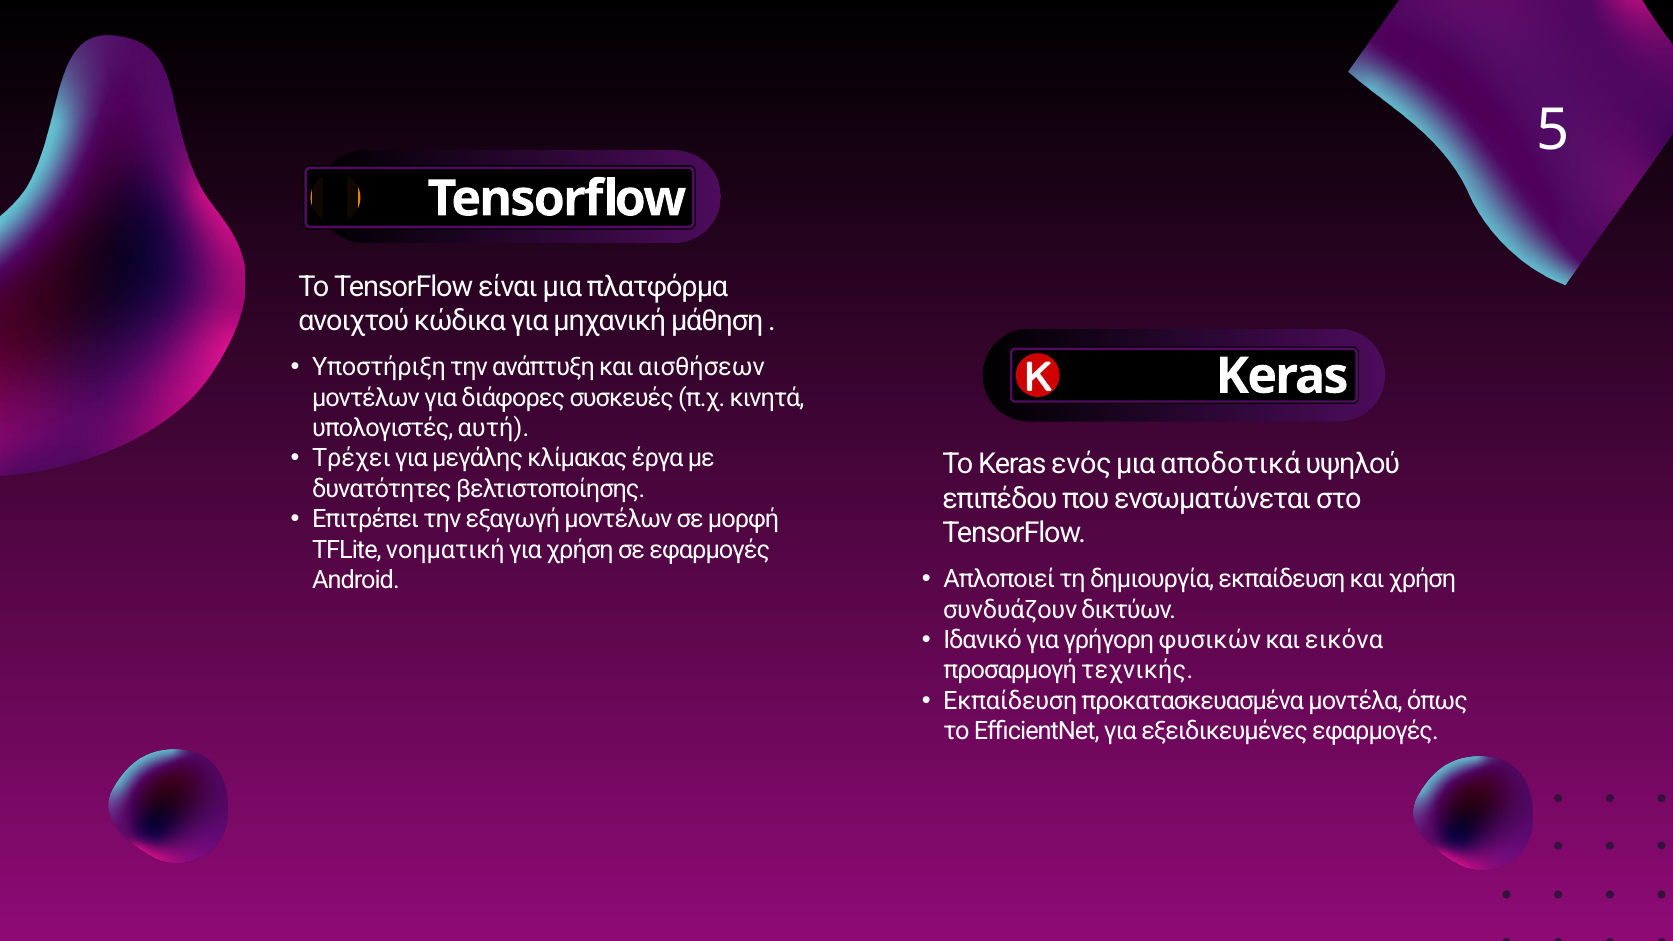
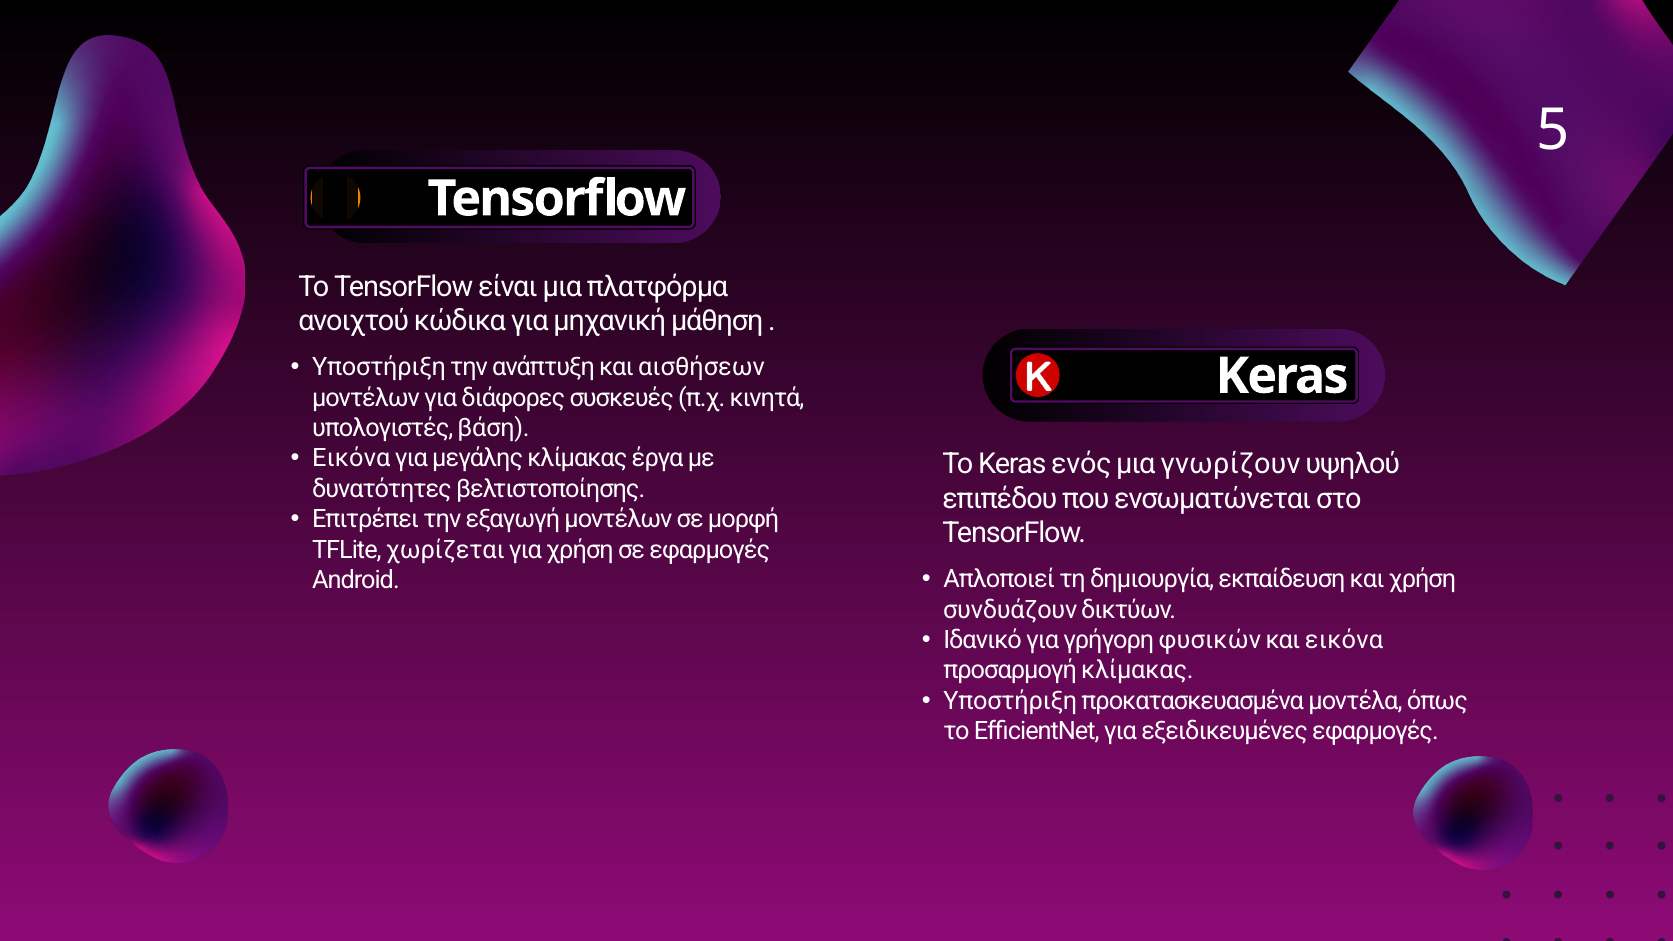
αυτή: αυτή -> βάση
Τρέχει at (351, 459): Τρέχει -> Εικόνα
αποδοτικά: αποδοτικά -> γνωρίζουν
νοηματική: νοηματική -> χωρίζεται
προσαρμογή τεχνικής: τεχνικής -> κλίμακας
Εκπαίδευση at (1010, 701): Εκπαίδευση -> Υποστήριξη
